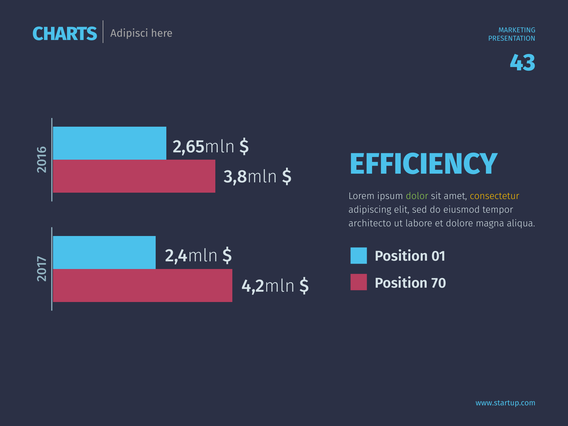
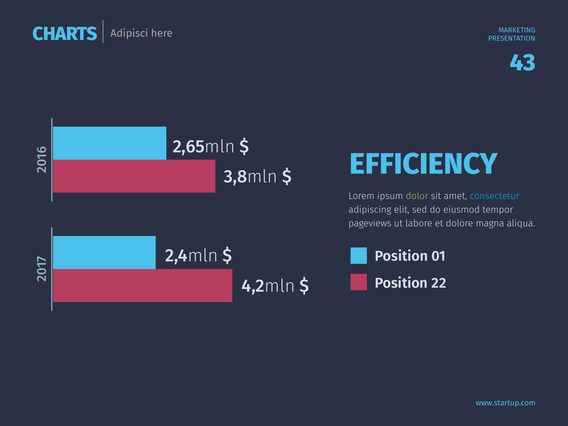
consectetur colour: yellow -> light blue
architecto: architecto -> pageviews
70: 70 -> 22
